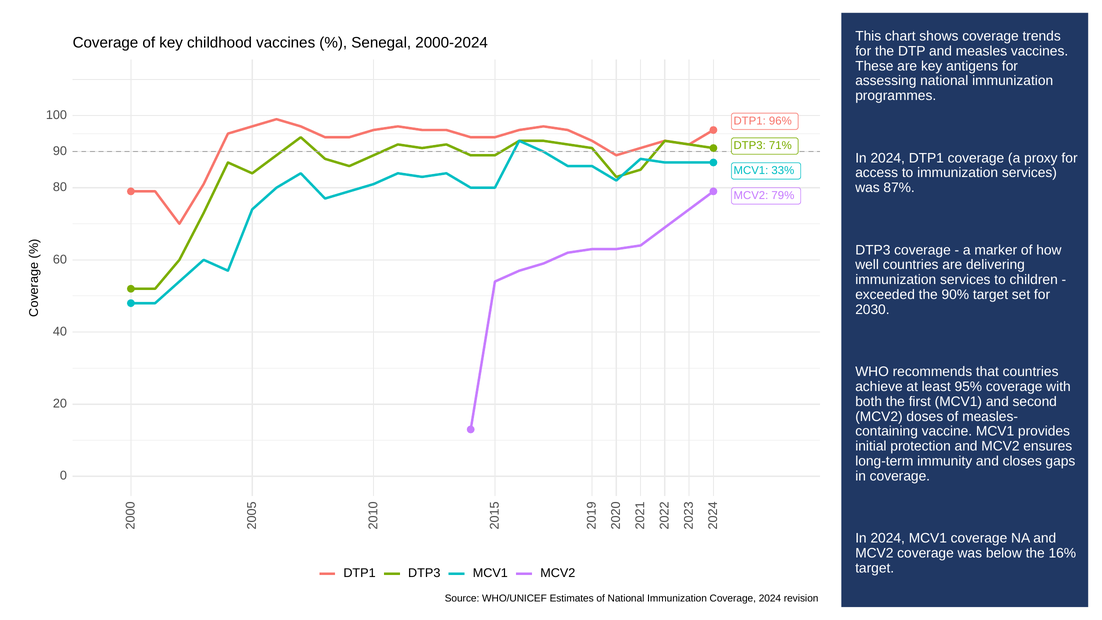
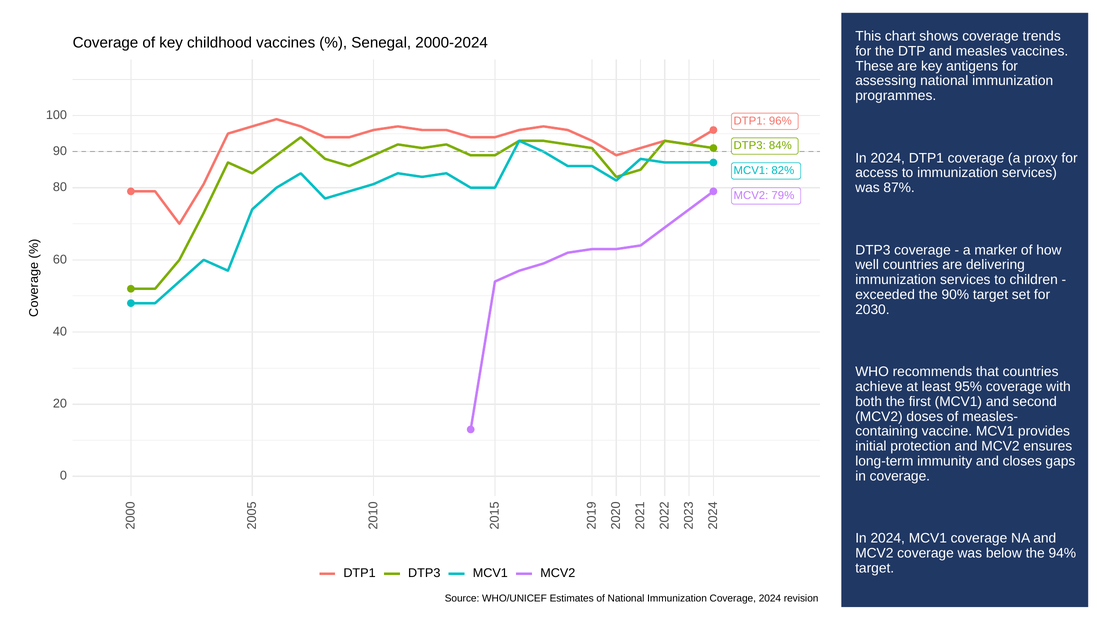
71%: 71% -> 84%
33%: 33% -> 82%
16%: 16% -> 94%
